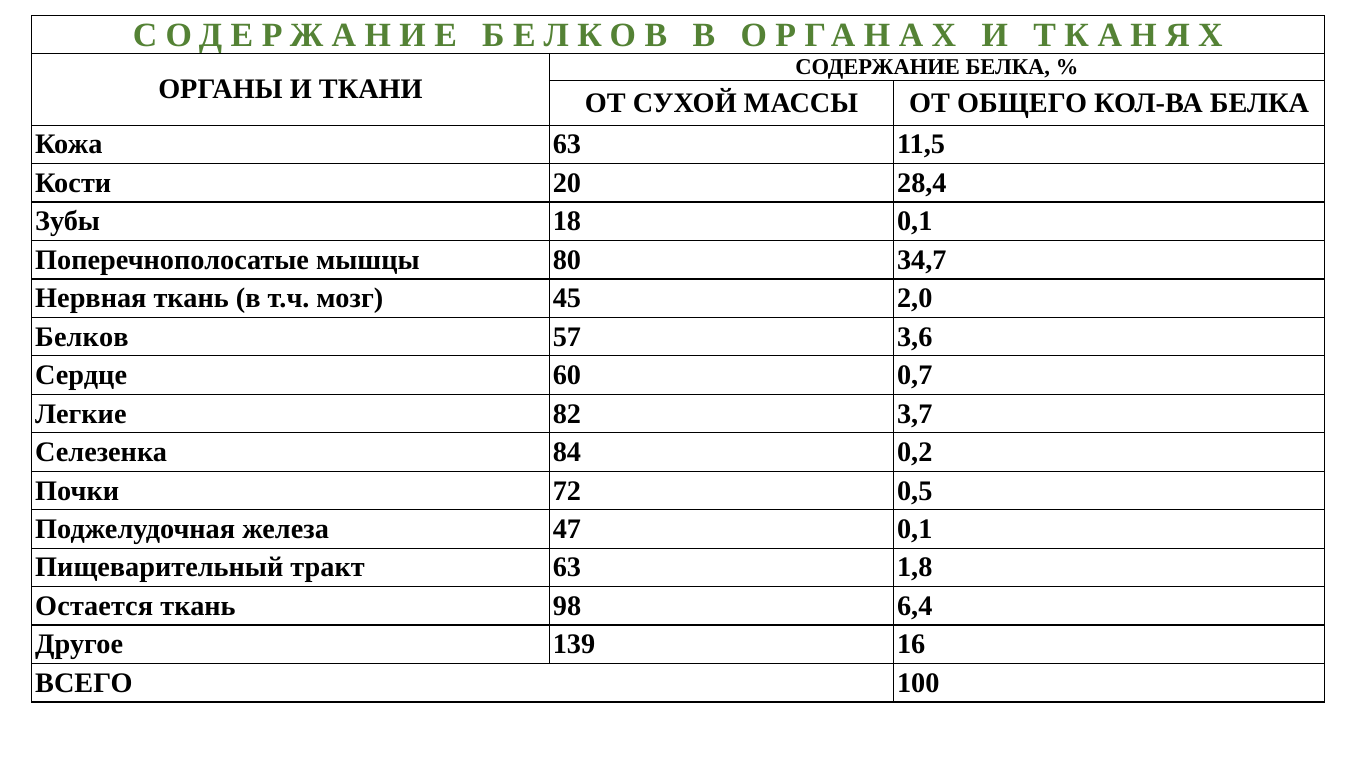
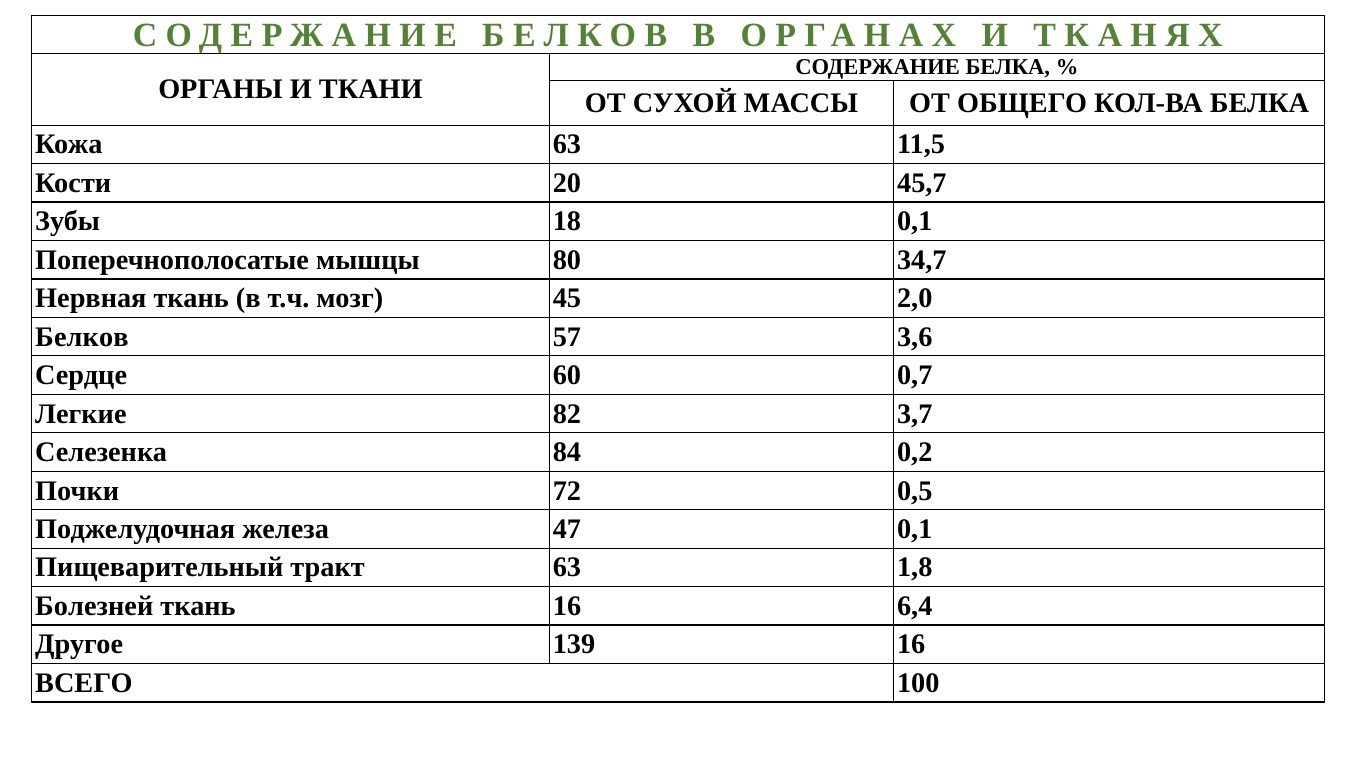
28,4: 28,4 -> 45,7
Остается: Остается -> Болезней
ткань 98: 98 -> 16
